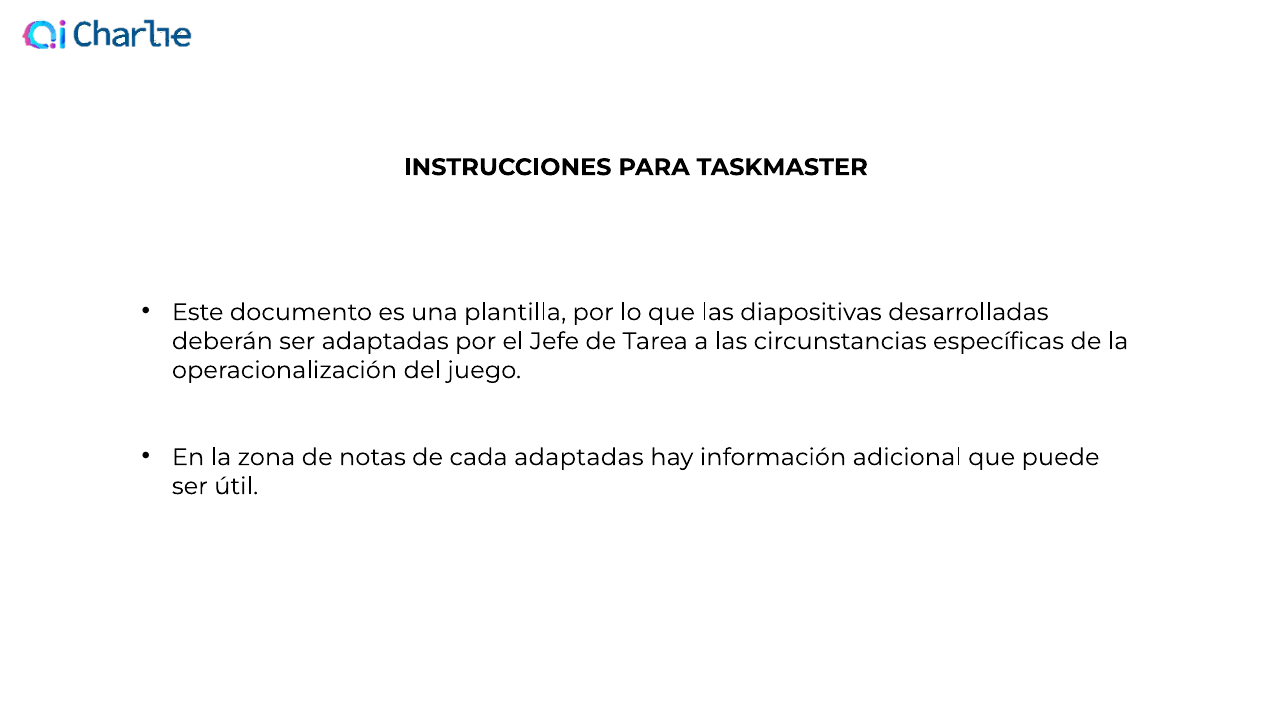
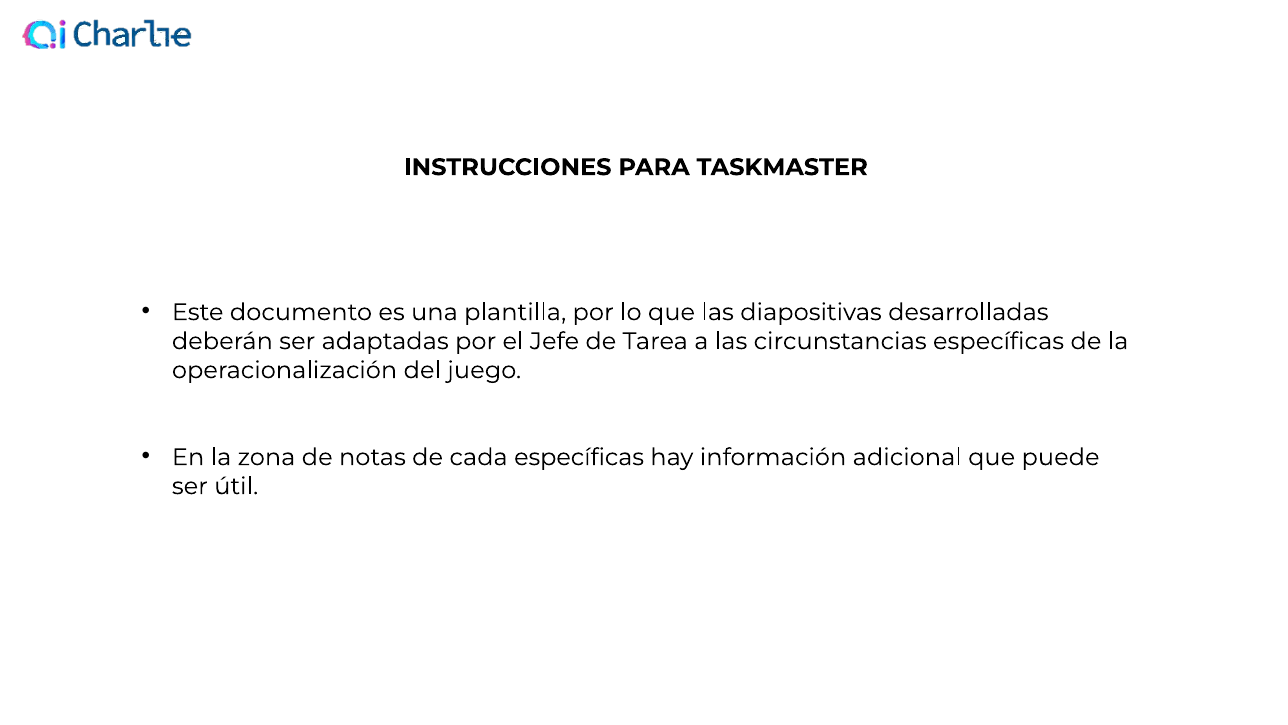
cada adaptadas: adaptadas -> específicas
